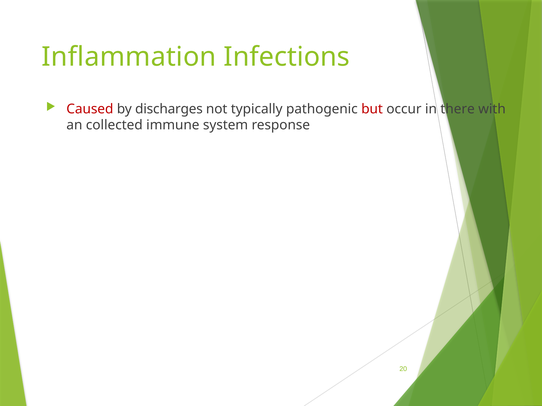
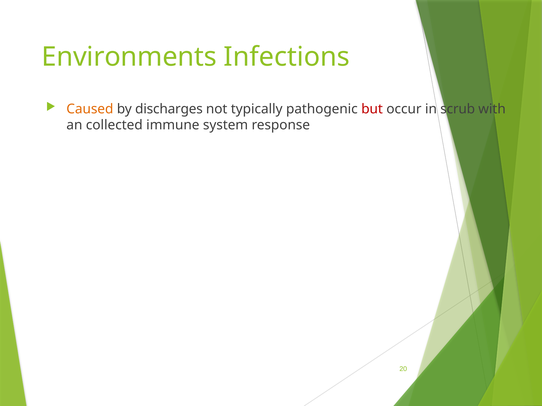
Inflammation: Inflammation -> Environments
Caused colour: red -> orange
there: there -> scrub
